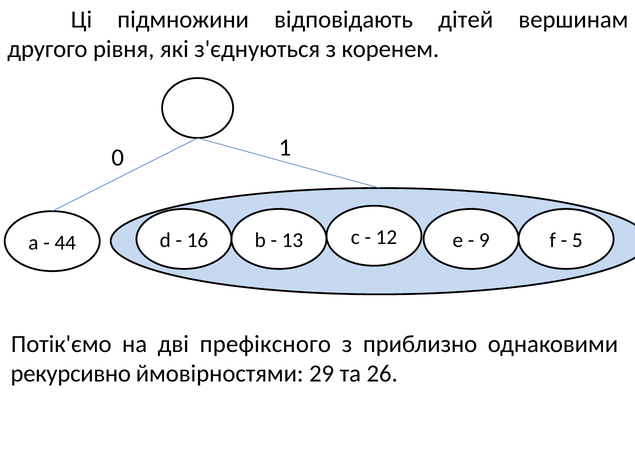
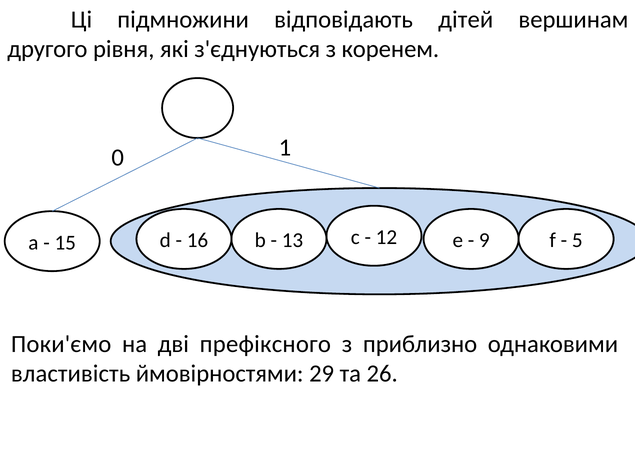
44: 44 -> 15
Потік'ємо: Потік'ємо -> Поки'ємо
рекурсивно: рекурсивно -> властивість
